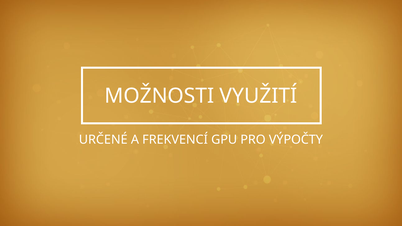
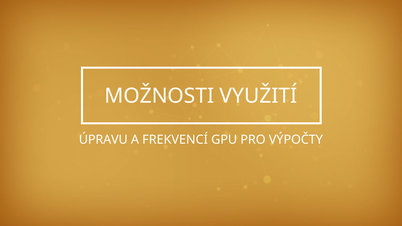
URČENÉ: URČENÉ -> ÚPRAVU
